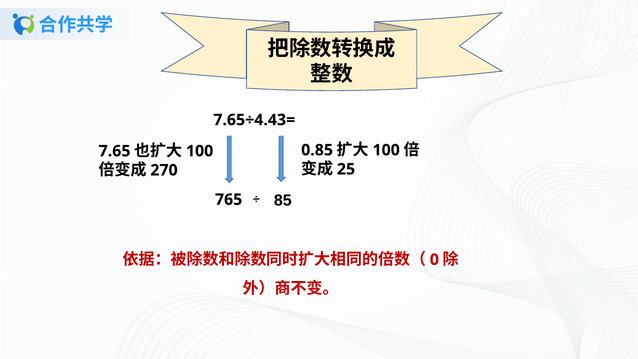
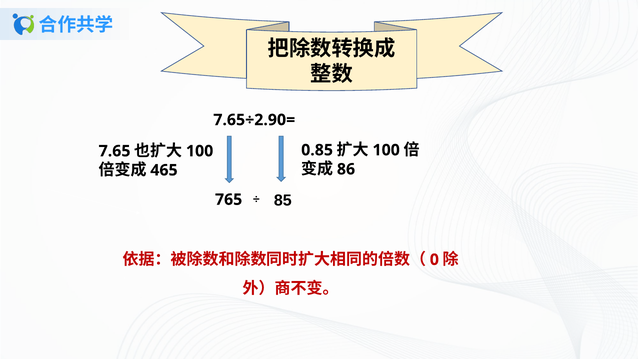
7.65÷4.43=: 7.65÷4.43= -> 7.65÷2.90=
25: 25 -> 86
270: 270 -> 465
